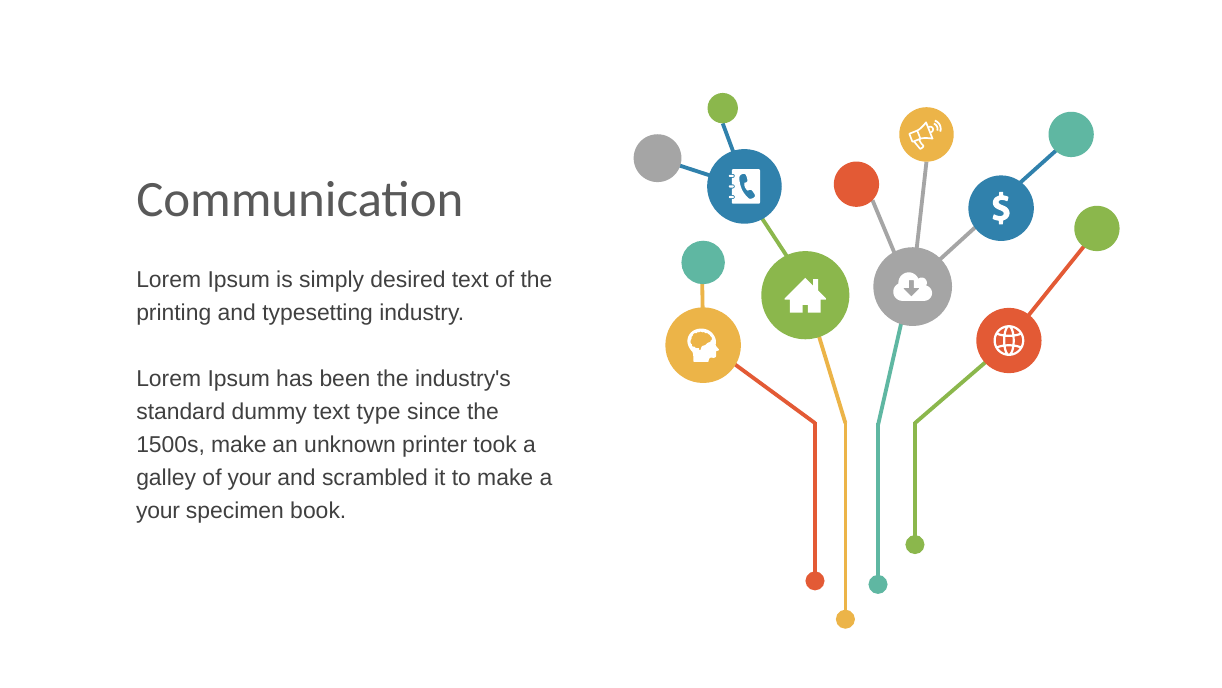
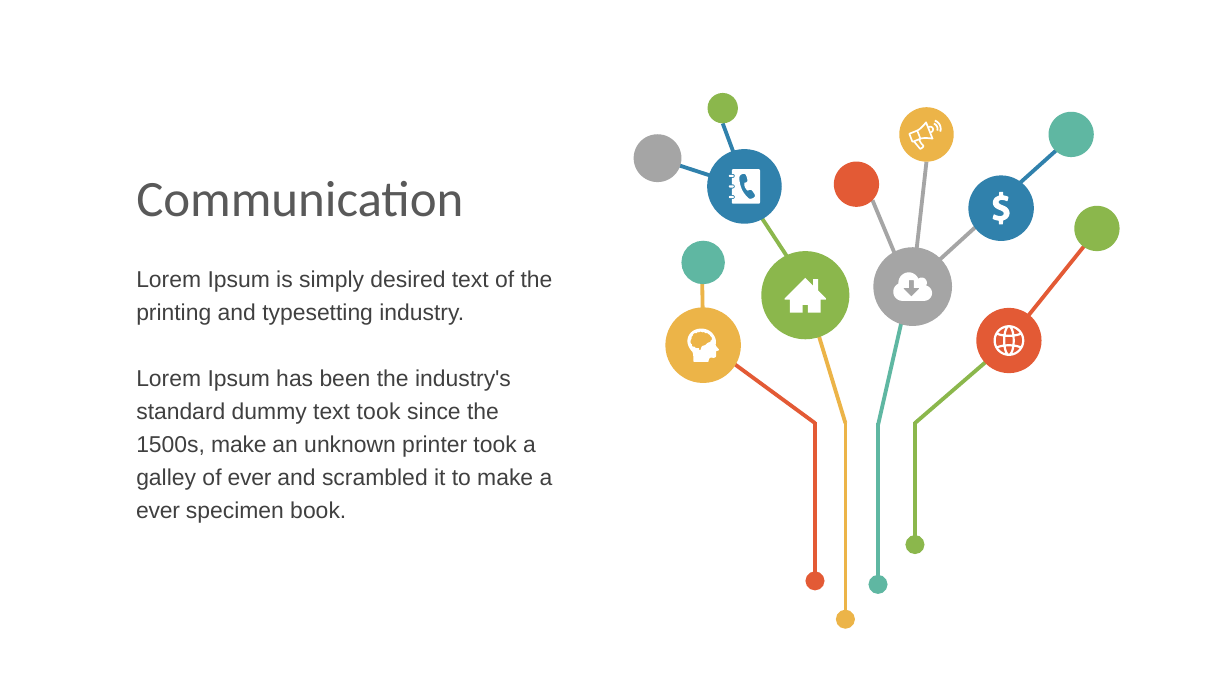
text type: type -> took
of your: your -> ever
your at (158, 510): your -> ever
